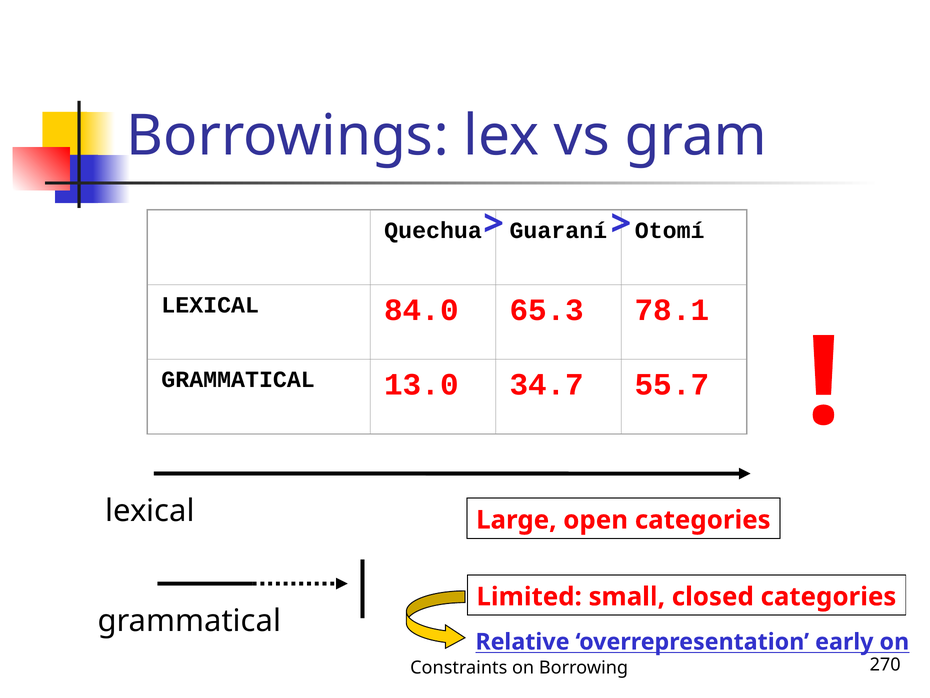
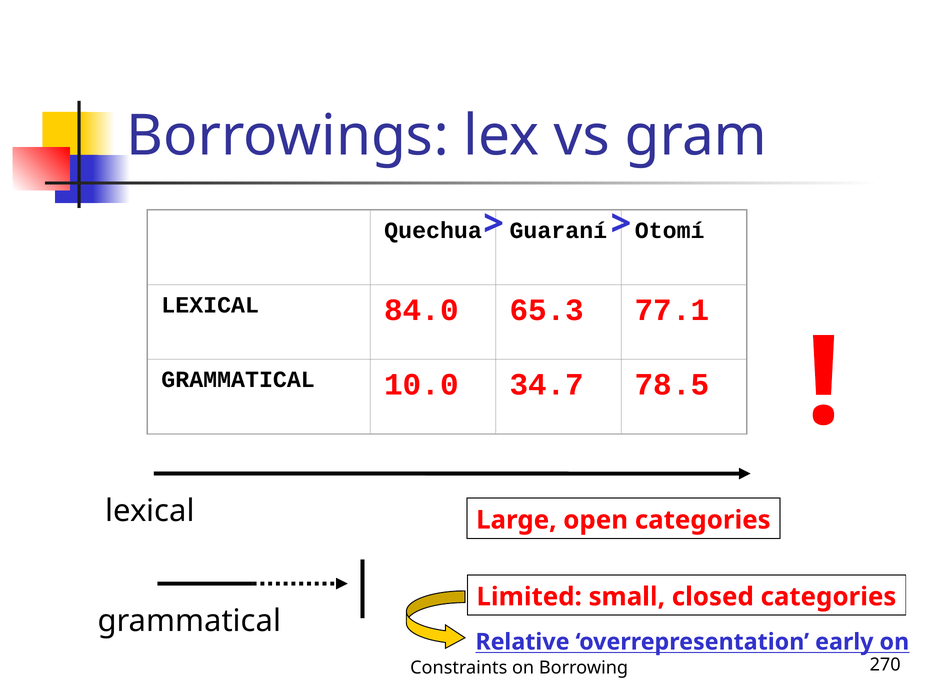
78.1: 78.1 -> 77.1
13.0: 13.0 -> 10.0
55.7: 55.7 -> 78.5
